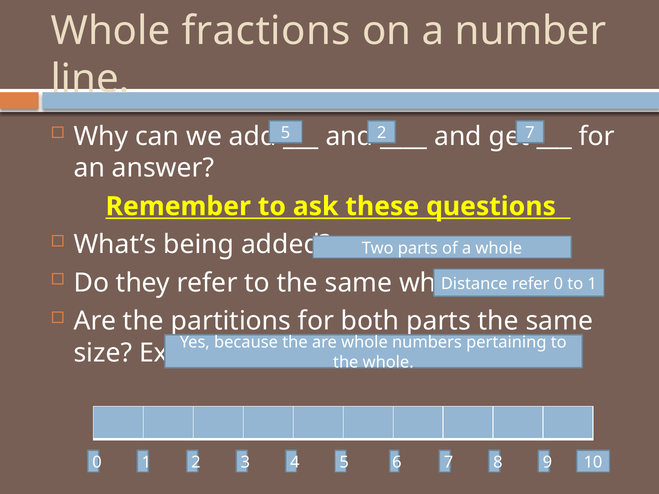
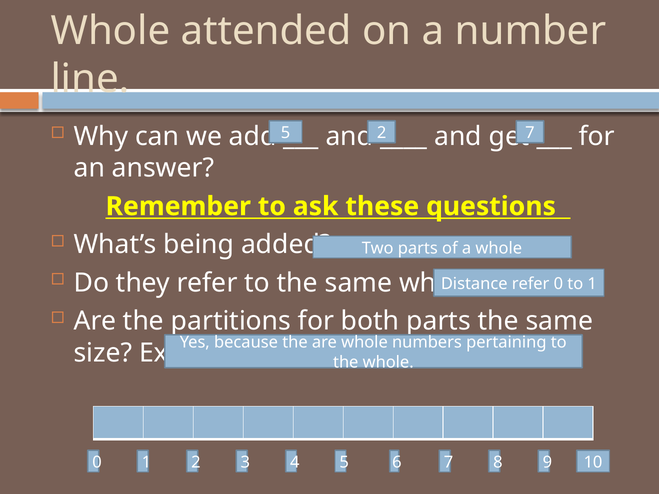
fractions: fractions -> attended
